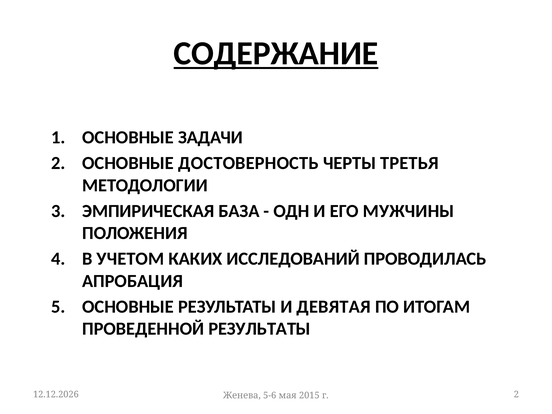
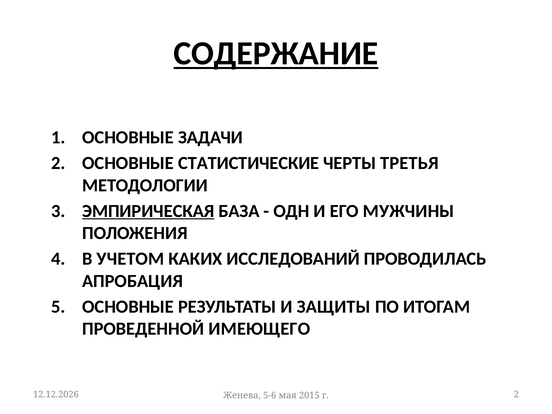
ДОСТОВЕРНОСТЬ: ДОСТОВЕРНОСТЬ -> СТАТИСТИЧЕСКИЕ
ЭМПИРИЧЕСКАЯ underline: none -> present
ДЕВЯТАЯ: ДЕВЯТАЯ -> ЗАЩИТЫ
ПРОВЕДЕННОЙ РЕЗУЛЬТАТЫ: РЕЗУЛЬТАТЫ -> ИМЕЮЩЕГО
